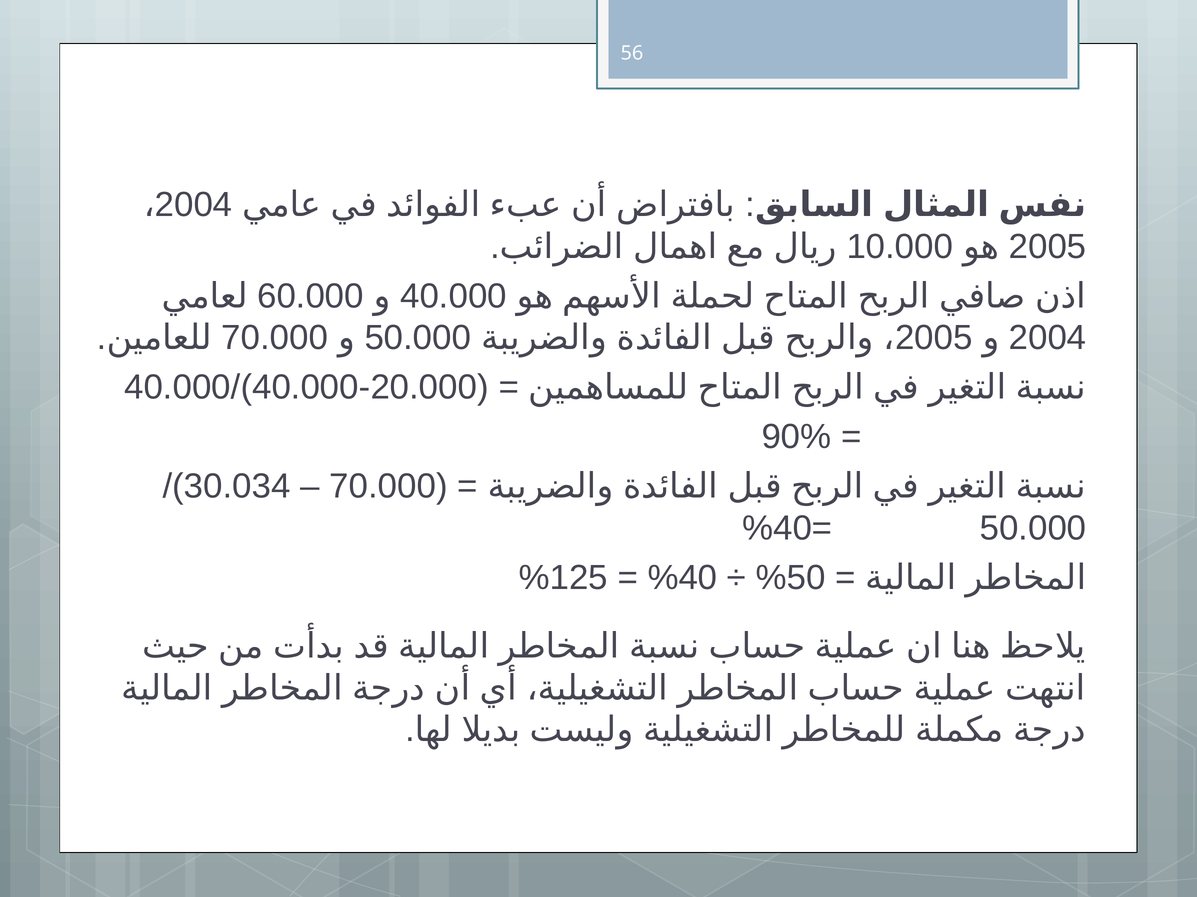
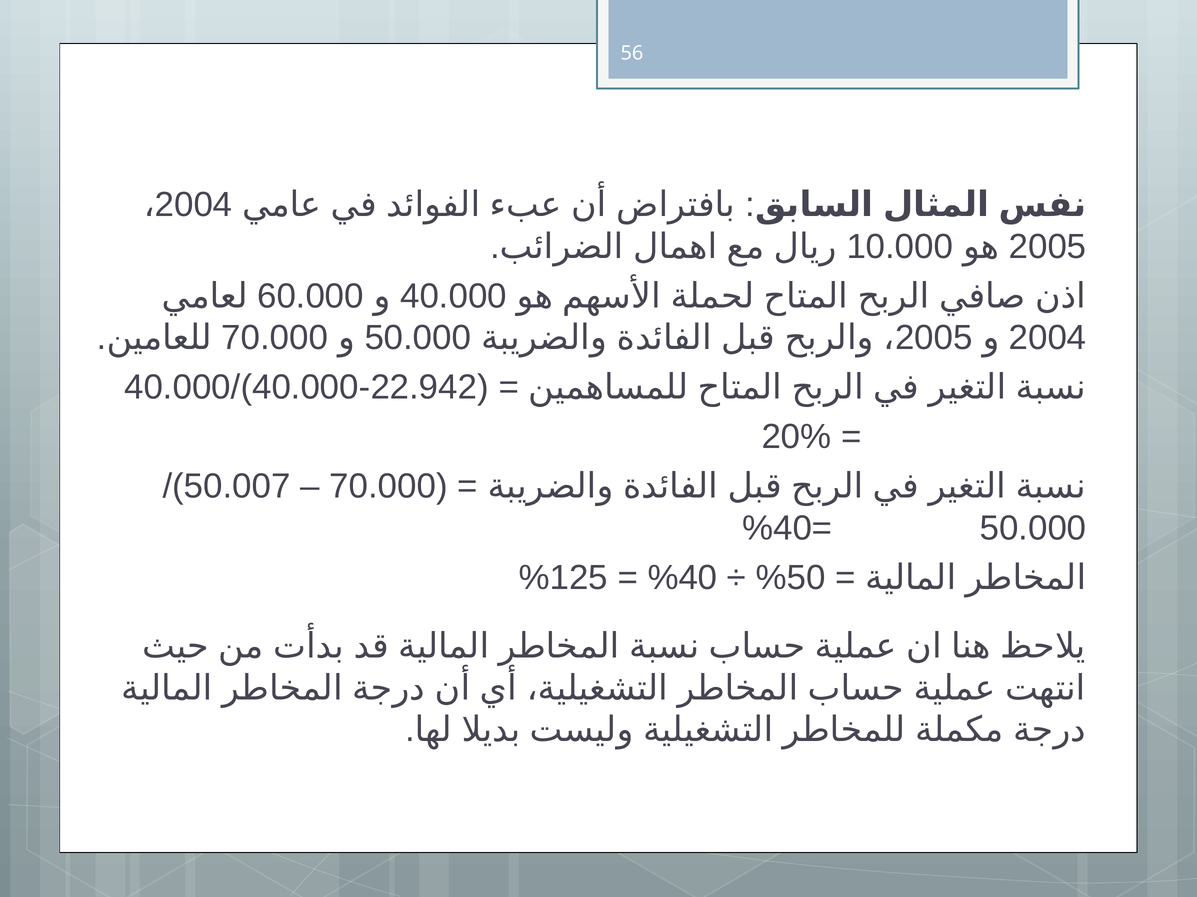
20.000: 20.000 -> 22.942
90%: 90% -> 20%
30.034: 30.034 -> 50.007
